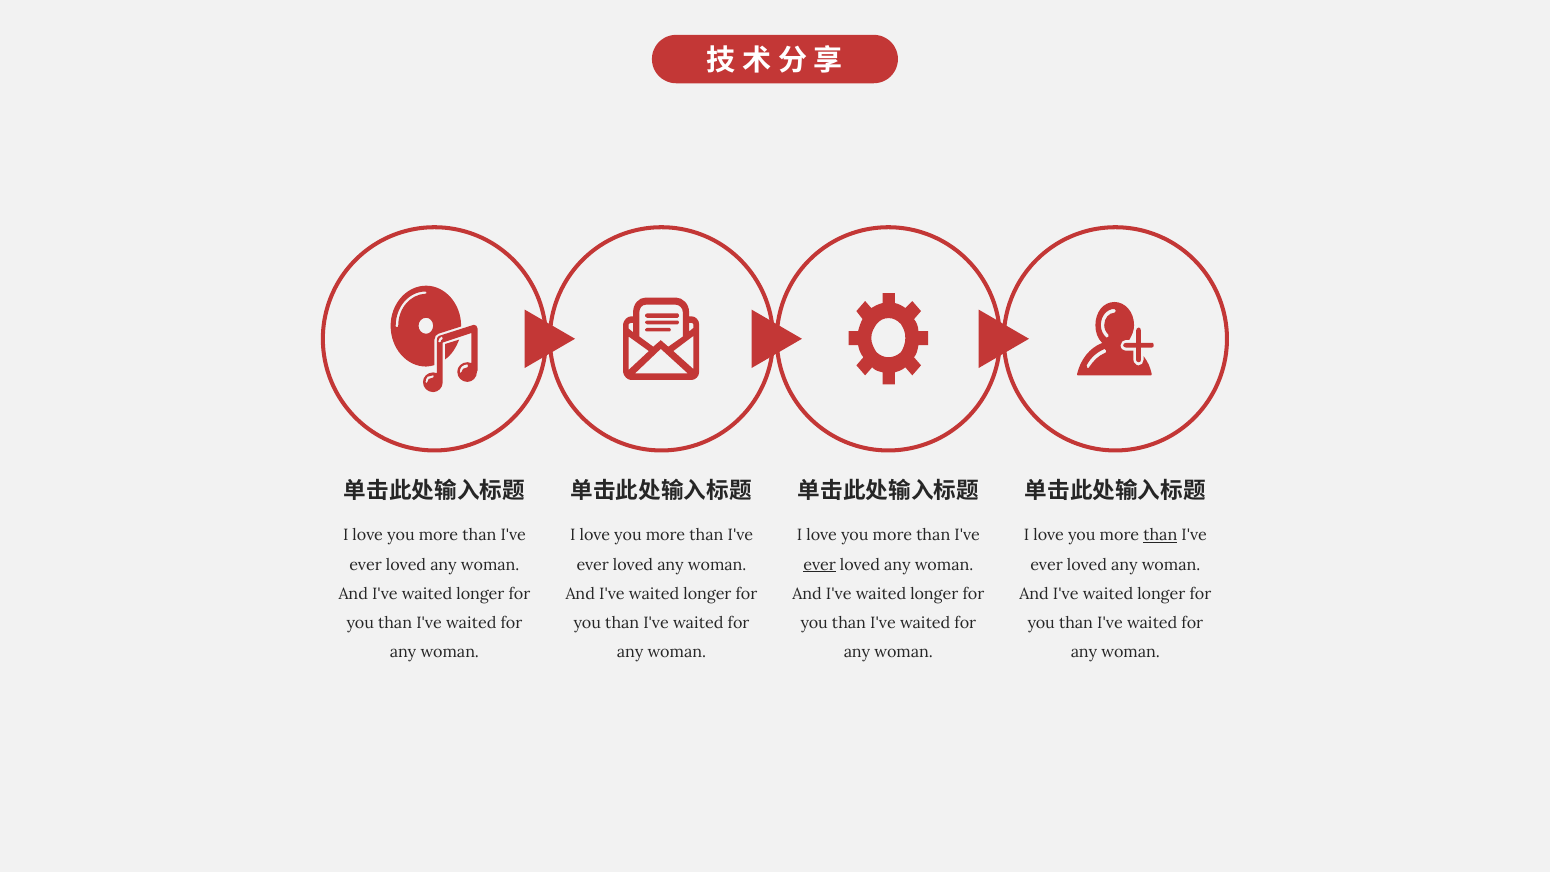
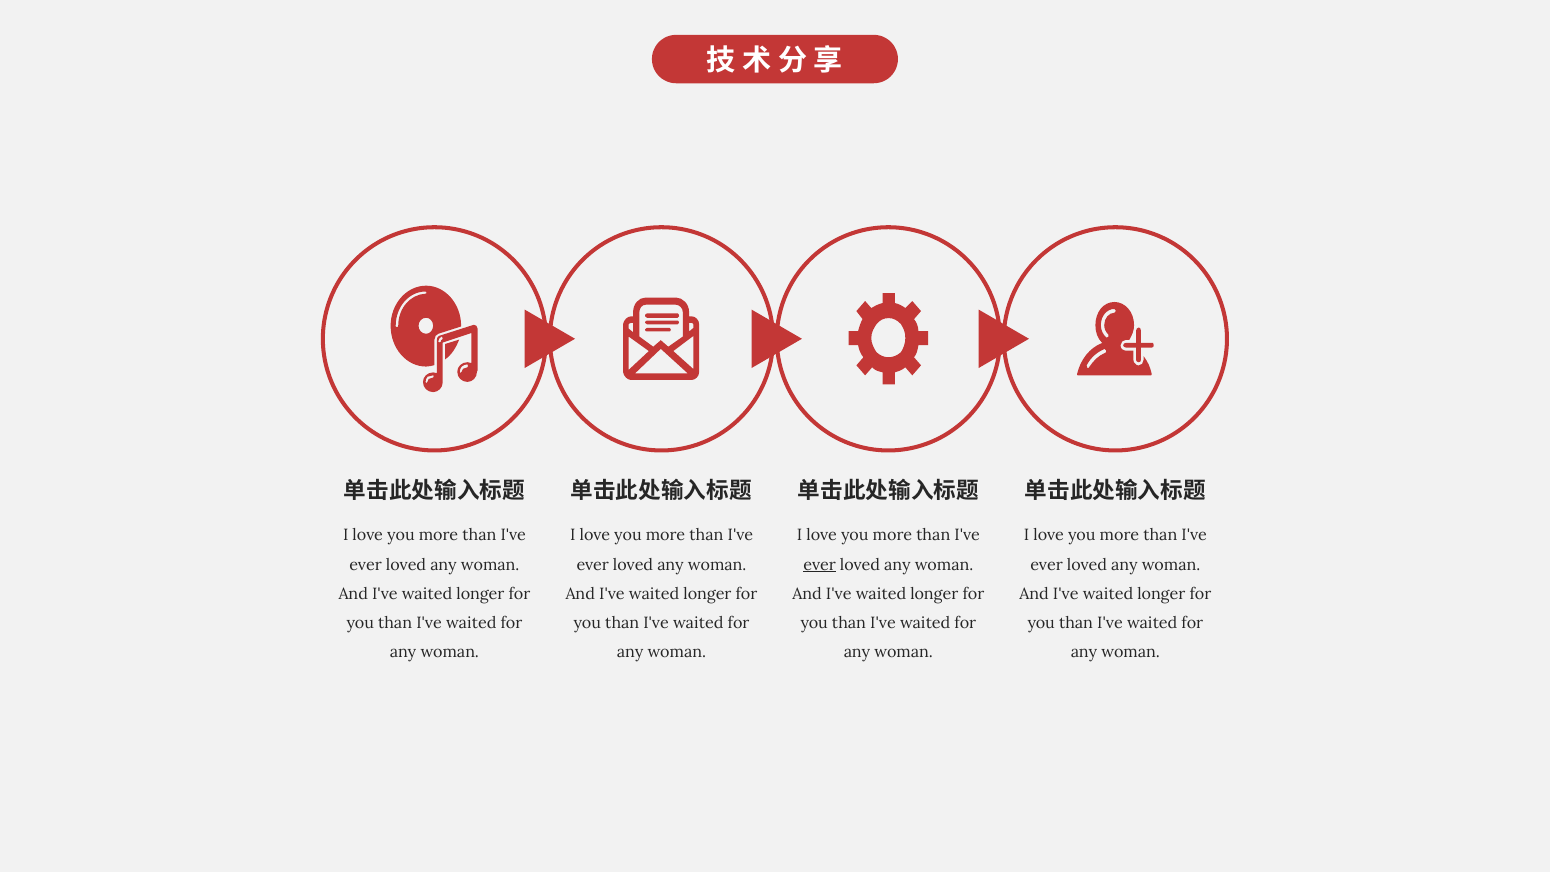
than at (1160, 536) underline: present -> none
